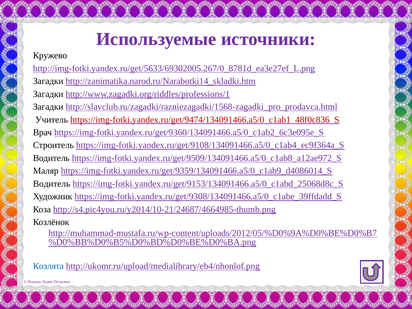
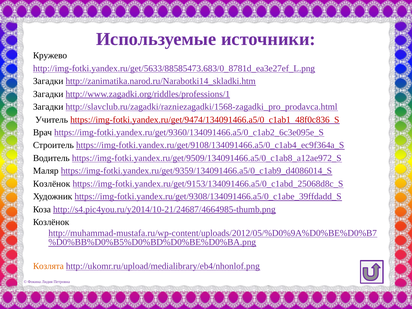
http://img-fotki.yandex.ru/get/5633/69302005.267/0_8781d_ea3e27ef_L.png: http://img-fotki.yandex.ru/get/5633/69302005.267/0_8781d_ea3e27ef_L.png -> http://img-fotki.yandex.ru/get/5633/88585473.683/0_8781d_ea3e27ef_L.png
Водитель at (52, 184): Водитель -> Козлёнок
Козлята colour: blue -> orange
